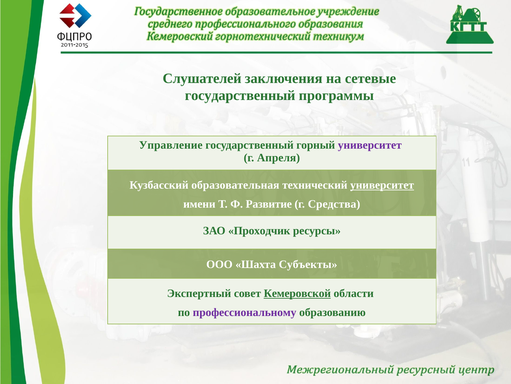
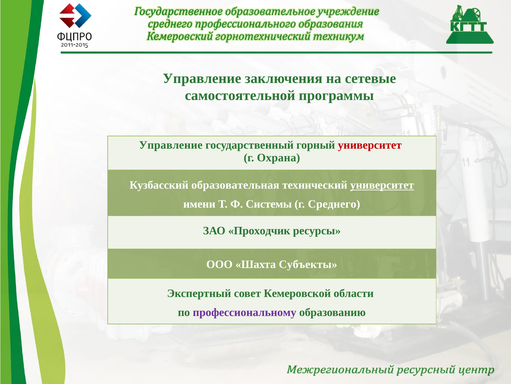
Слушателей at (202, 78): Слушателей -> Управление
государственный at (240, 95): государственный -> самостоятельной
университет at (370, 145) colour: purple -> red
Апреля: Апреля -> Охрана
Развитие: Развитие -> Системы
Средства: Средства -> Среднего
Кемеровской underline: present -> none
